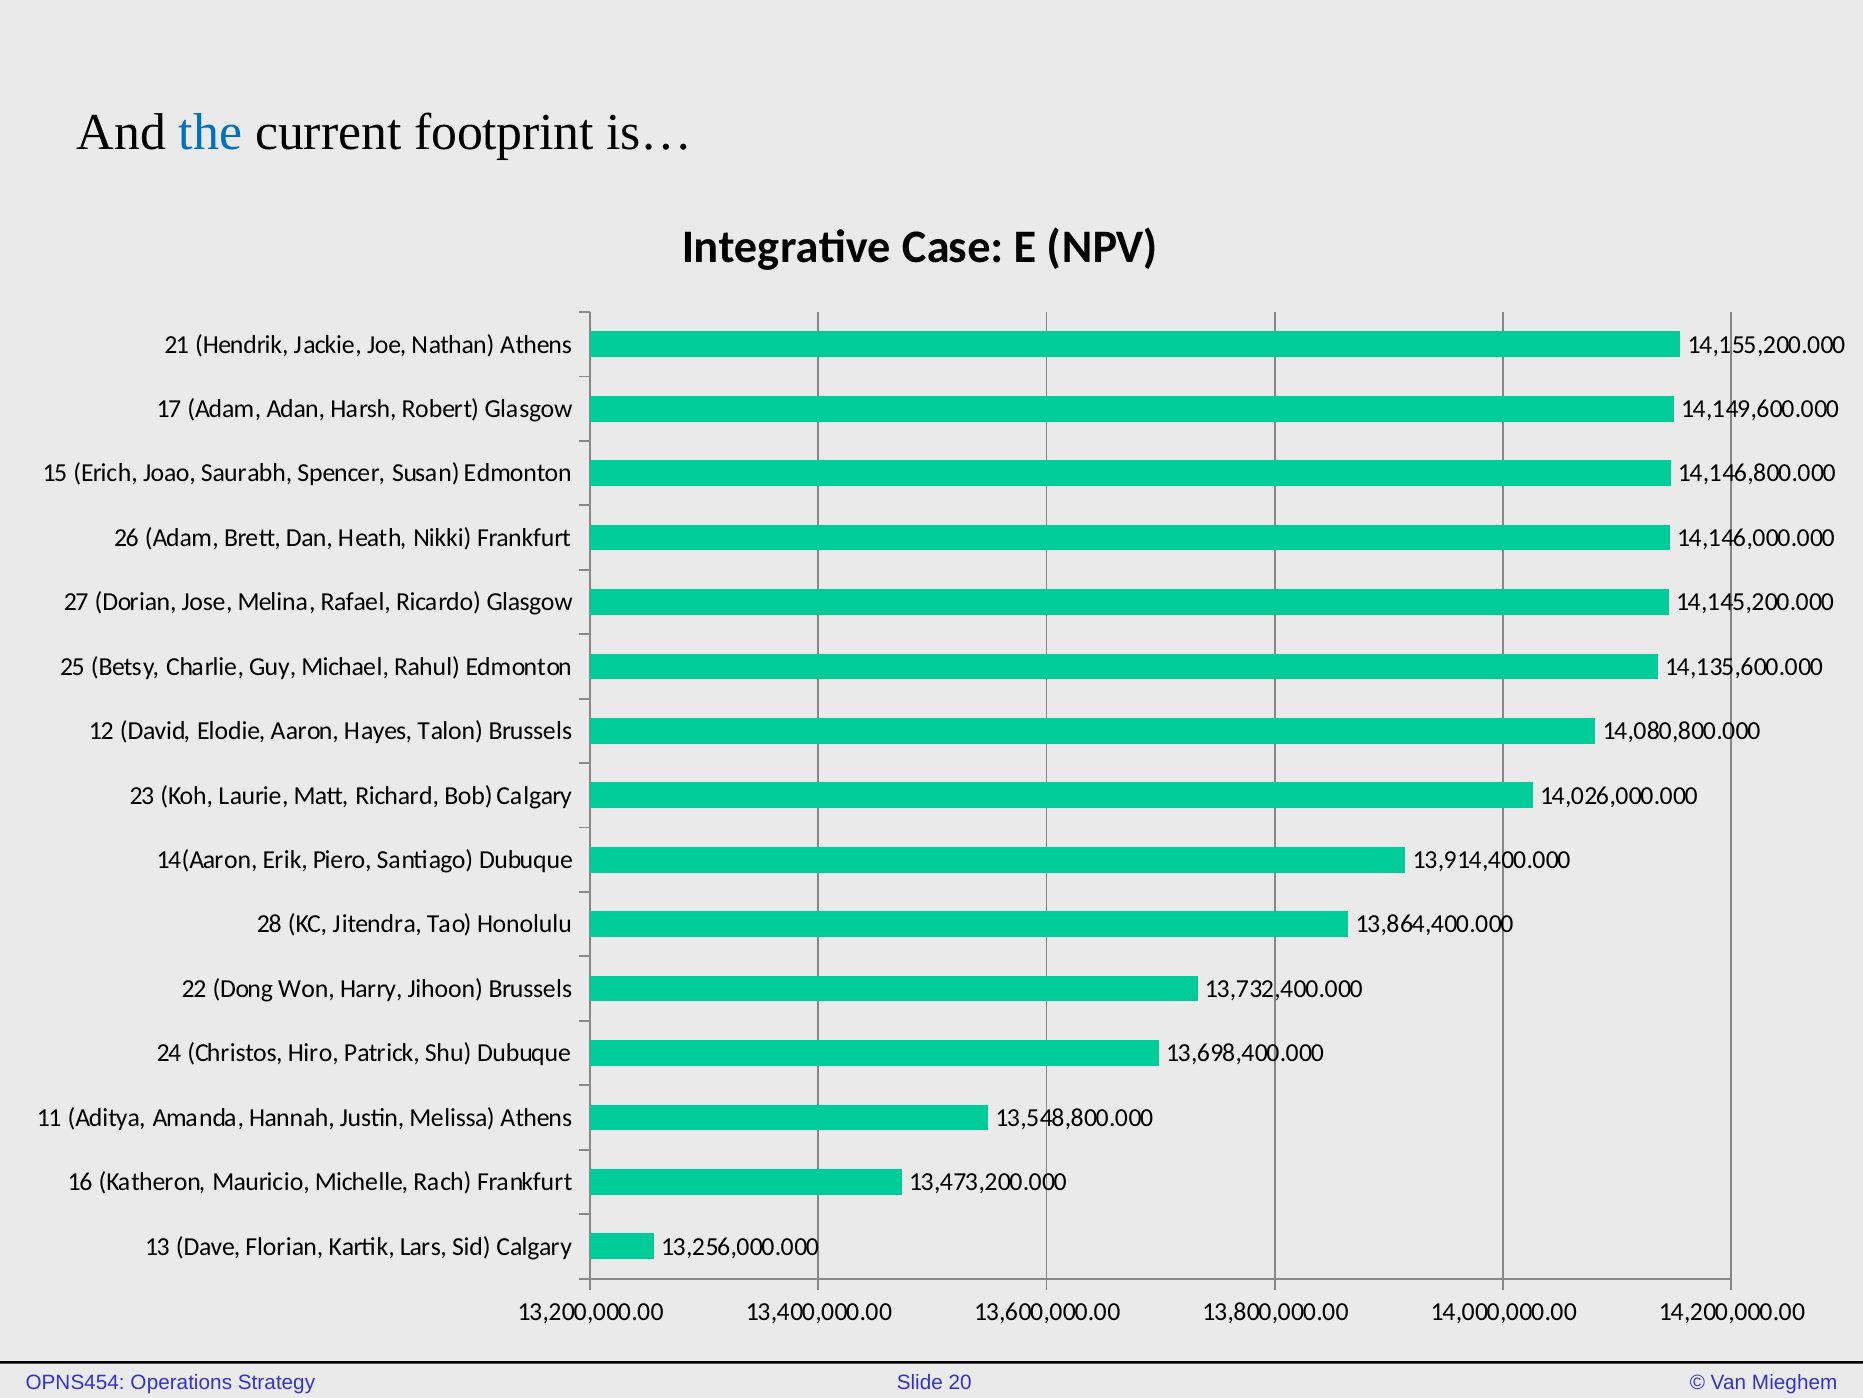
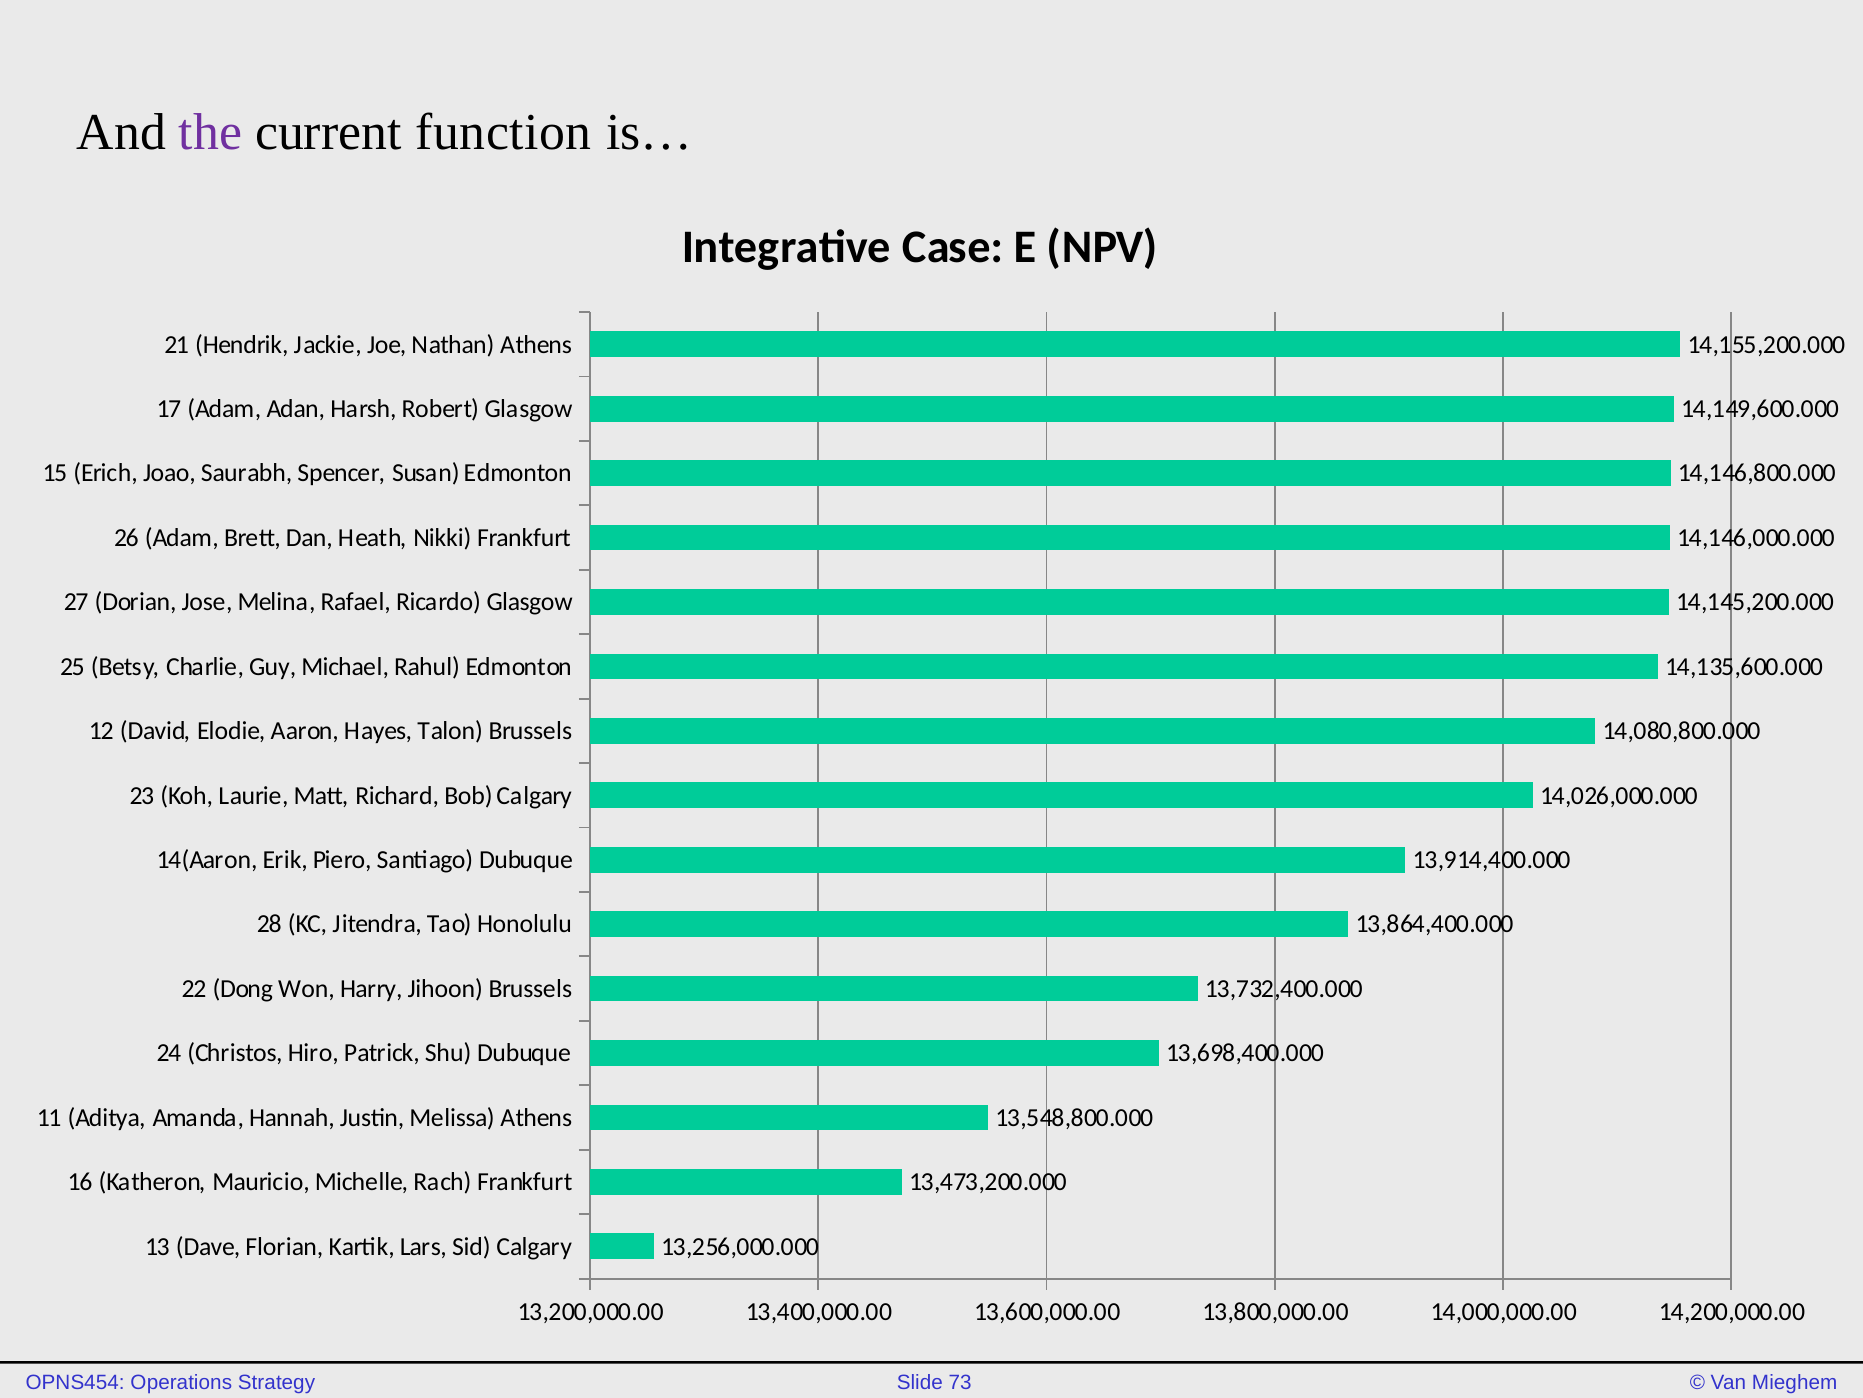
the colour: blue -> purple
footprint: footprint -> function
20: 20 -> 73
